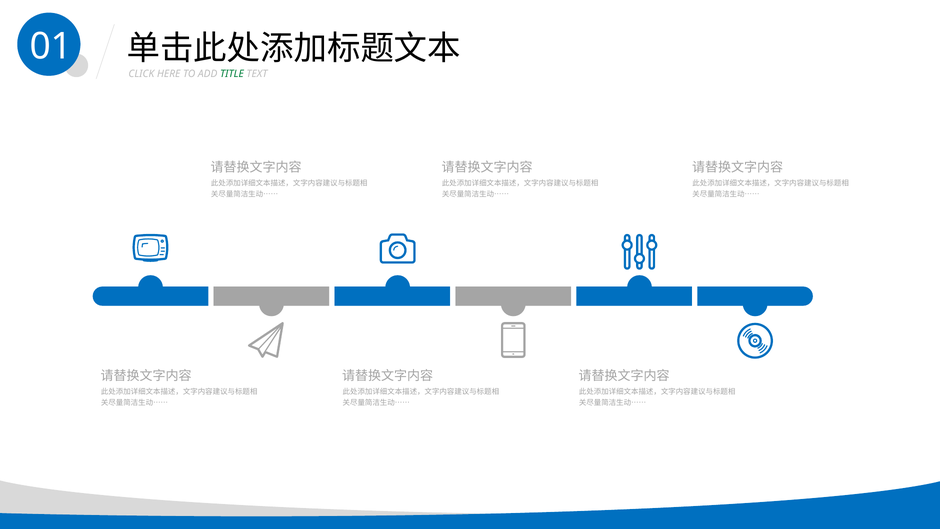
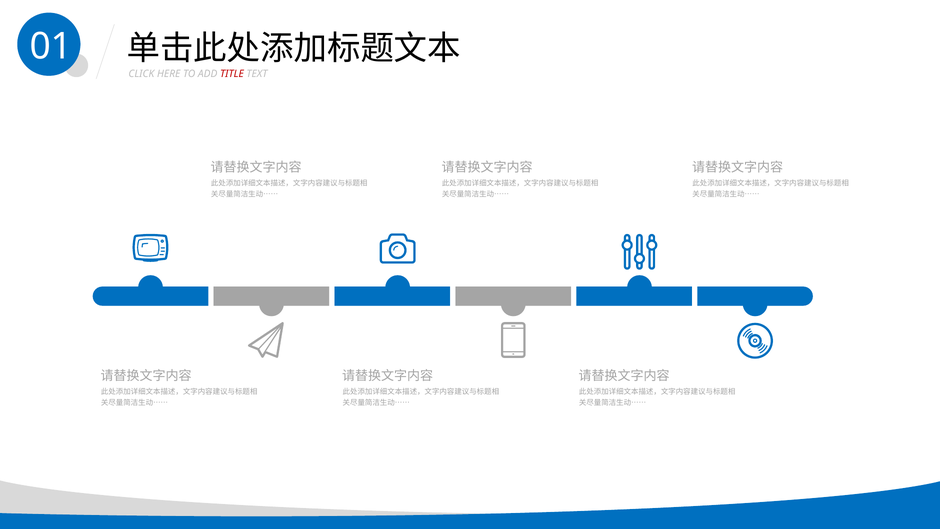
TITLE colour: green -> red
